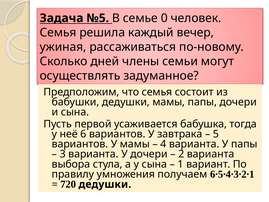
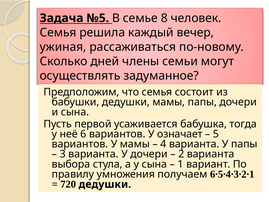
0: 0 -> 8
завтрака: завтрака -> означает
